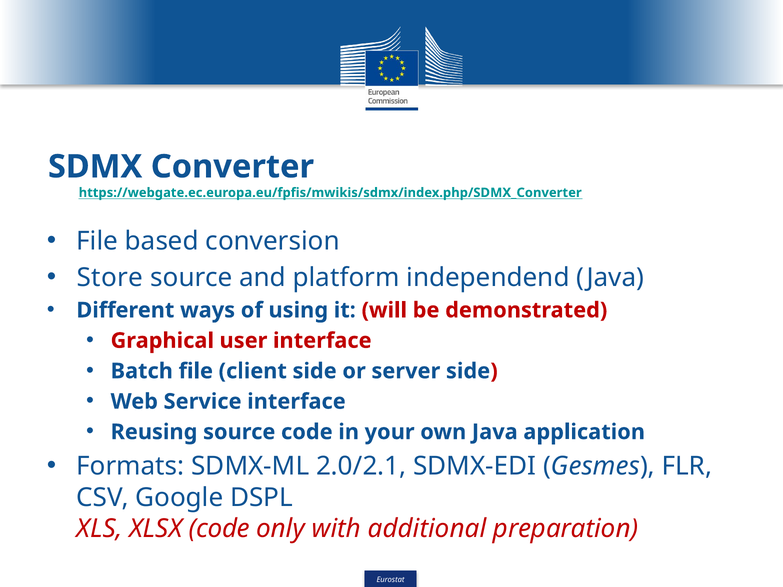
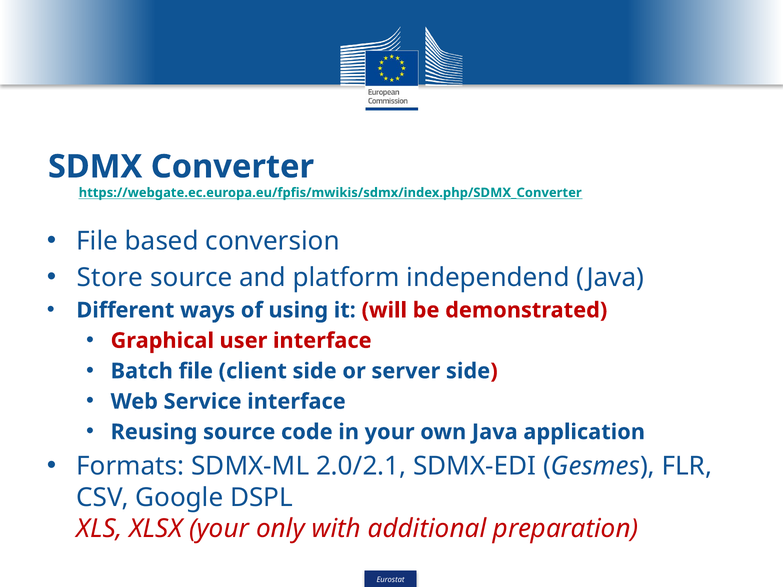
XLSX code: code -> your
